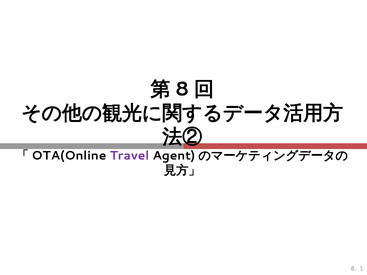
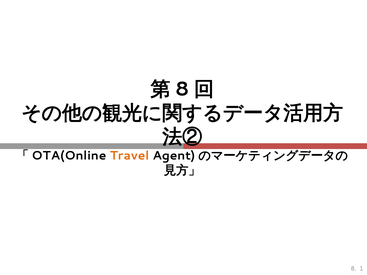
Travel colour: purple -> orange
